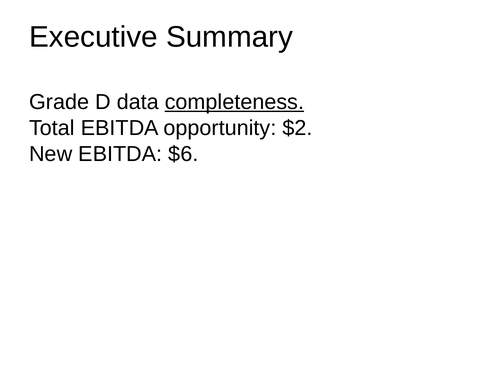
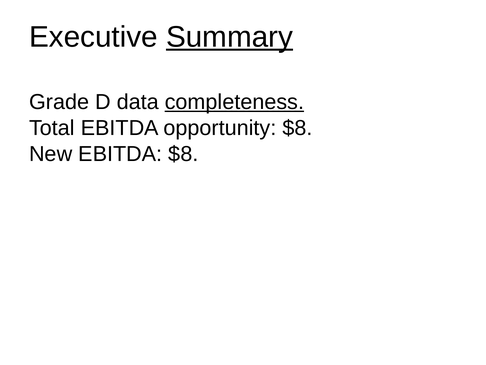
Summary underline: none -> present
opportunity $2: $2 -> $8
EBITDA $6: $6 -> $8
